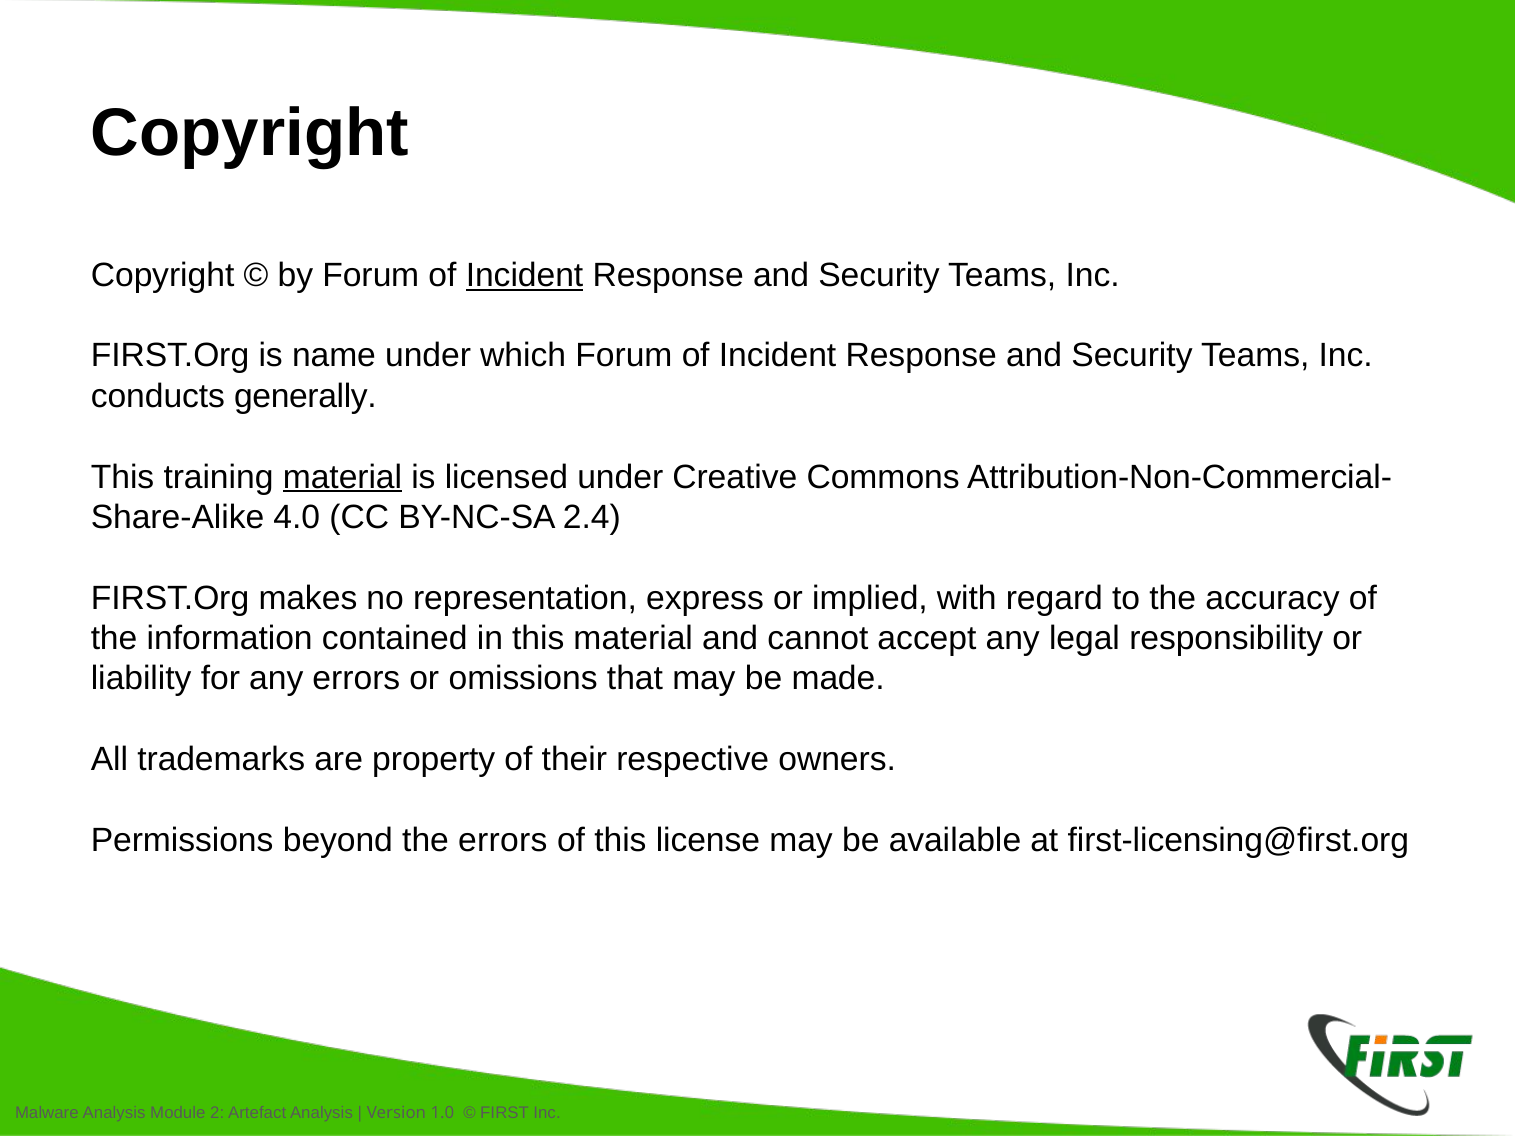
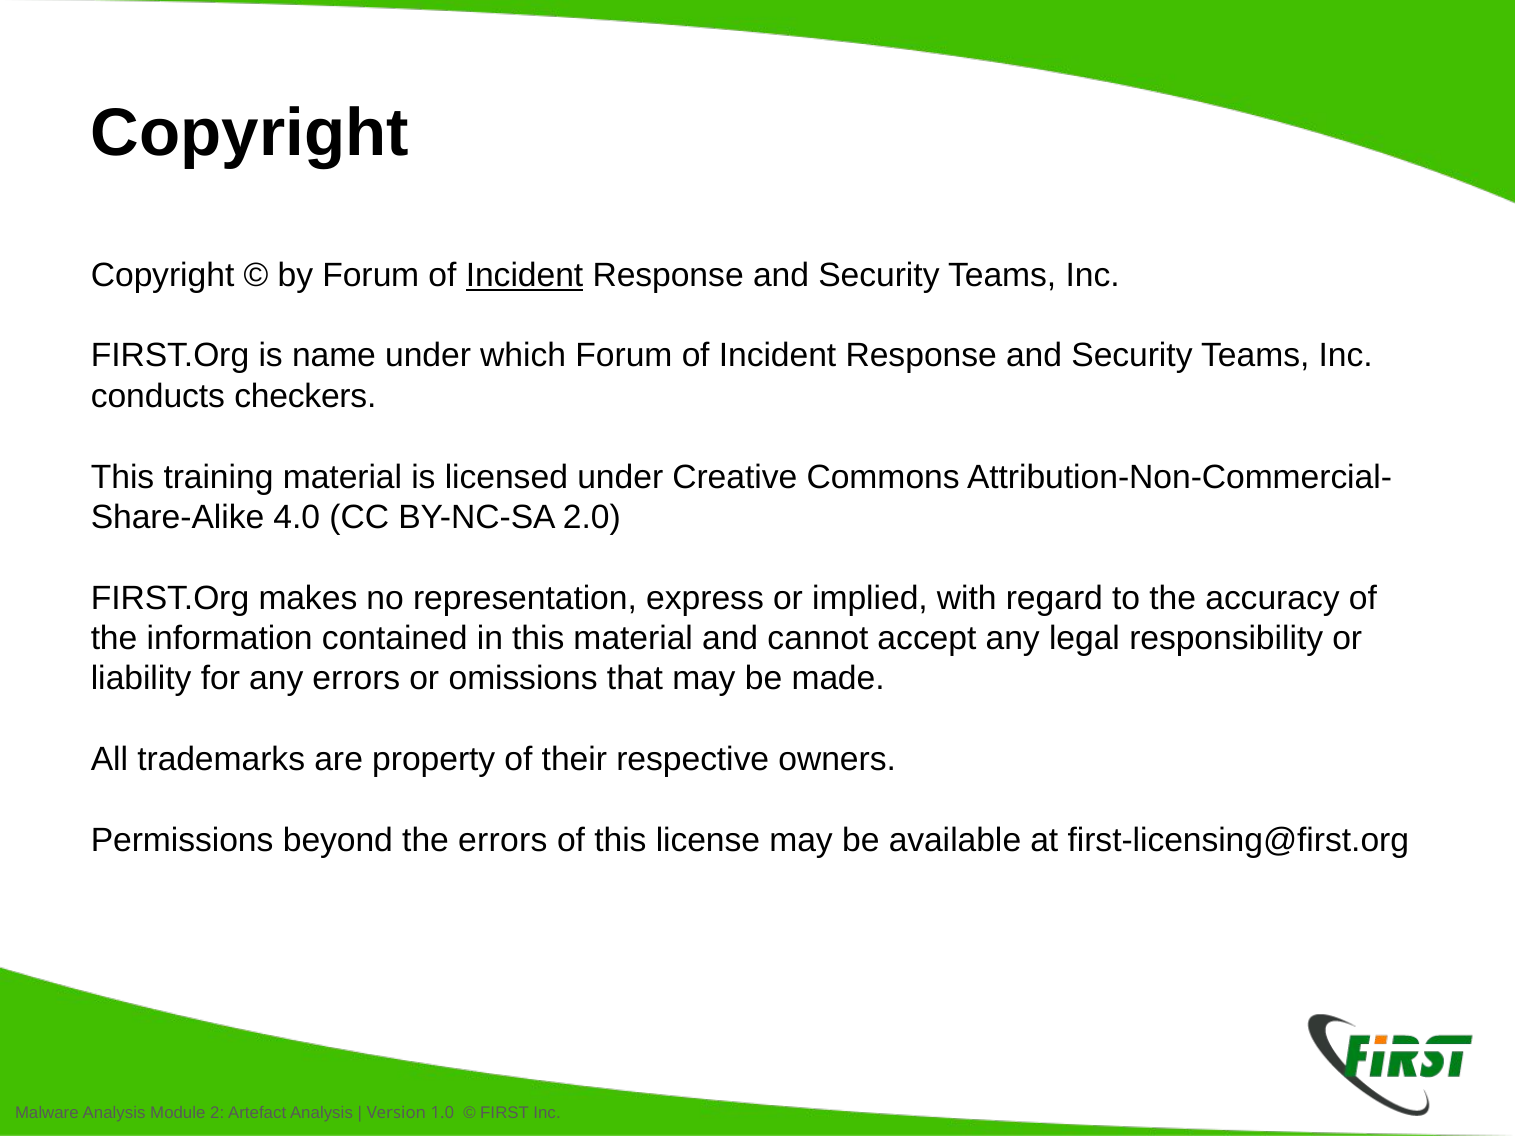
generally: generally -> checkers
material at (342, 477) underline: present -> none
2.4: 2.4 -> 2.0
